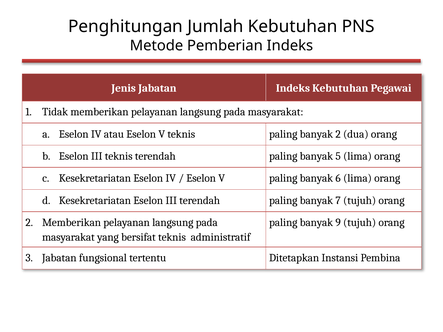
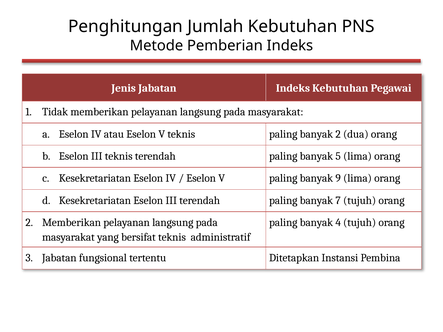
6: 6 -> 9
9: 9 -> 4
